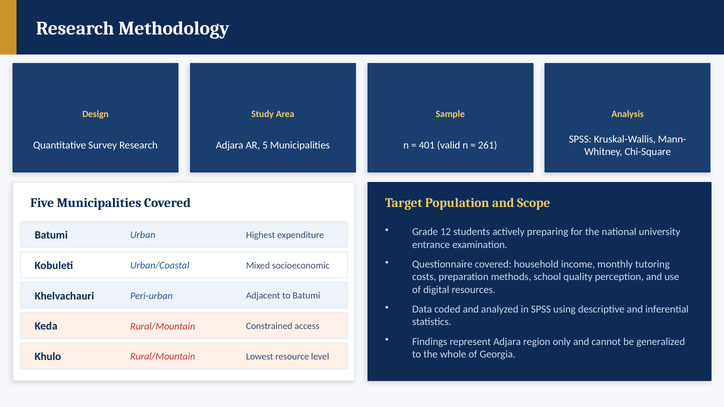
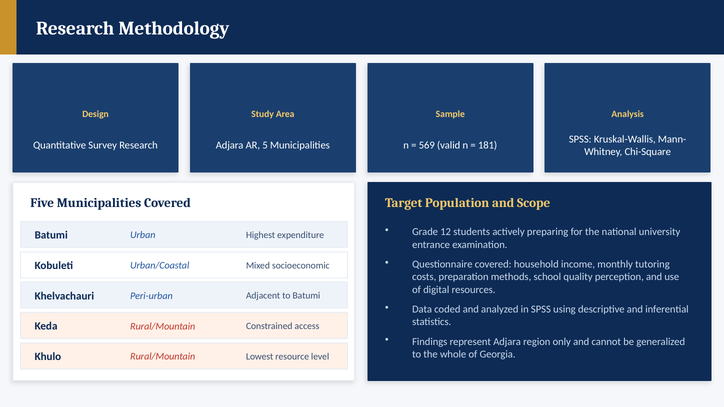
401: 401 -> 569
261: 261 -> 181
